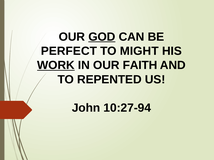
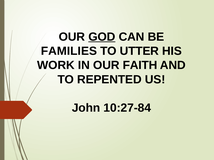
PERFECT: PERFECT -> FAMILIES
MIGHT: MIGHT -> UTTER
WORK underline: present -> none
10:27-94: 10:27-94 -> 10:27-84
